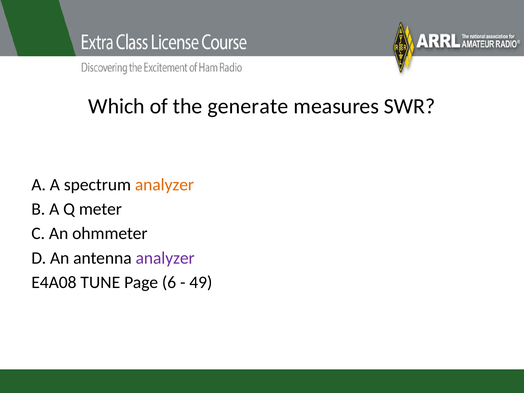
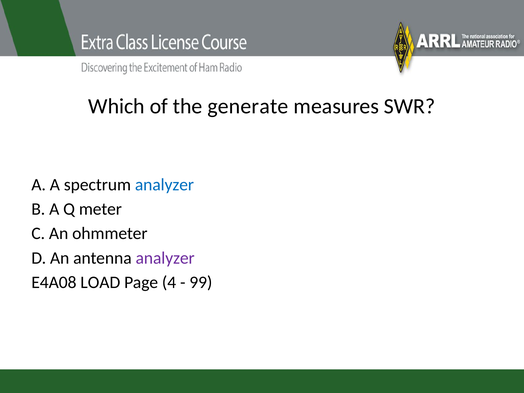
analyzer at (164, 185) colour: orange -> blue
TUNE: TUNE -> LOAD
6: 6 -> 4
49: 49 -> 99
